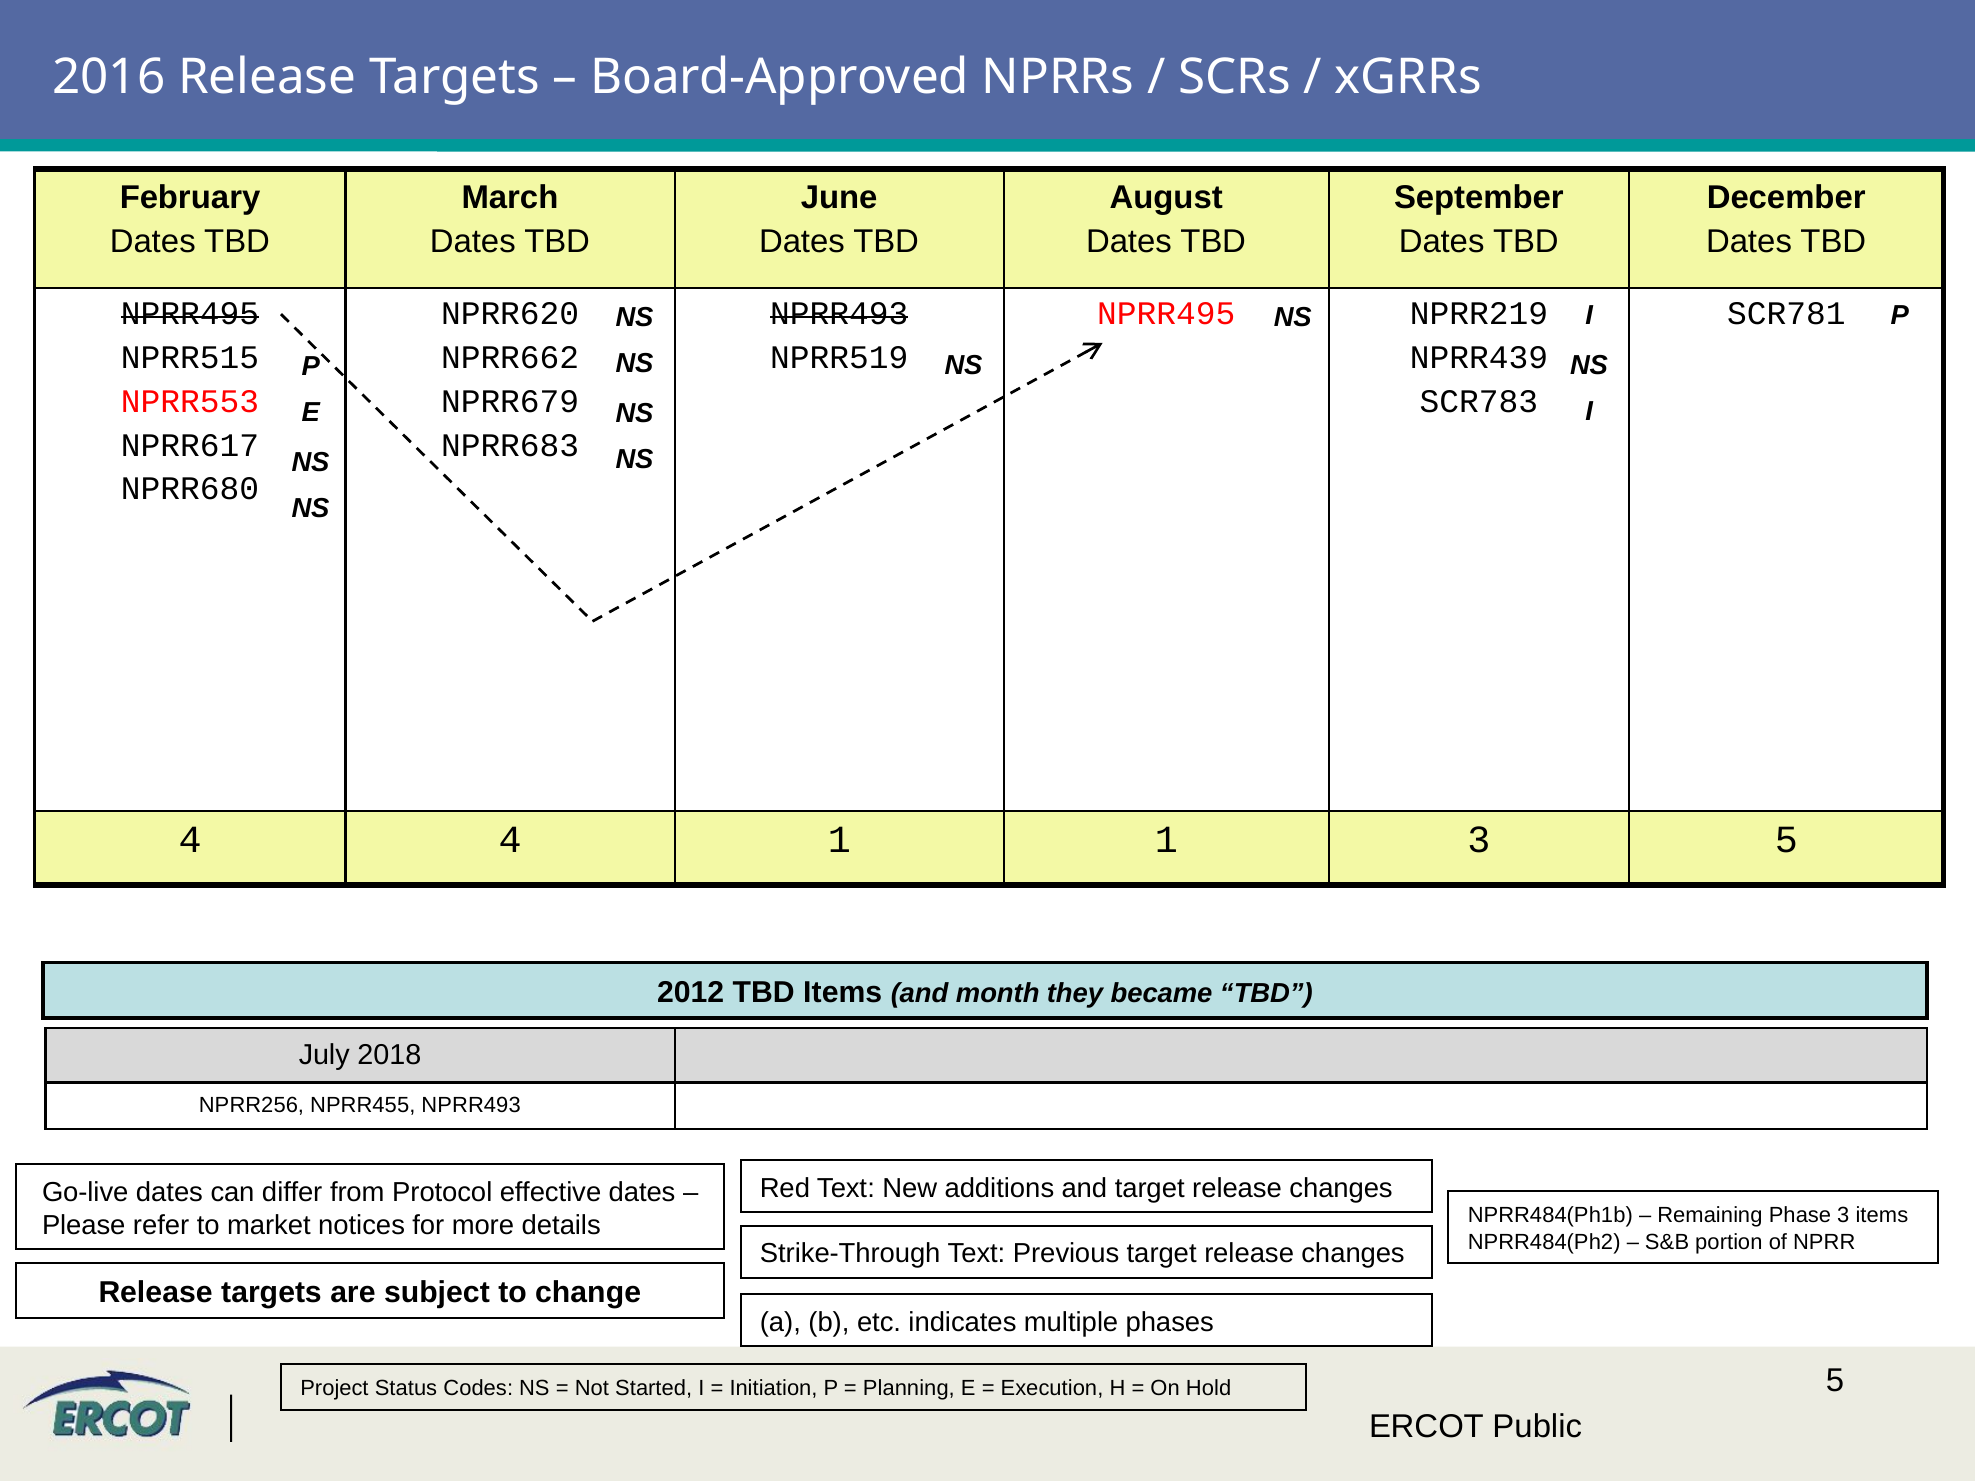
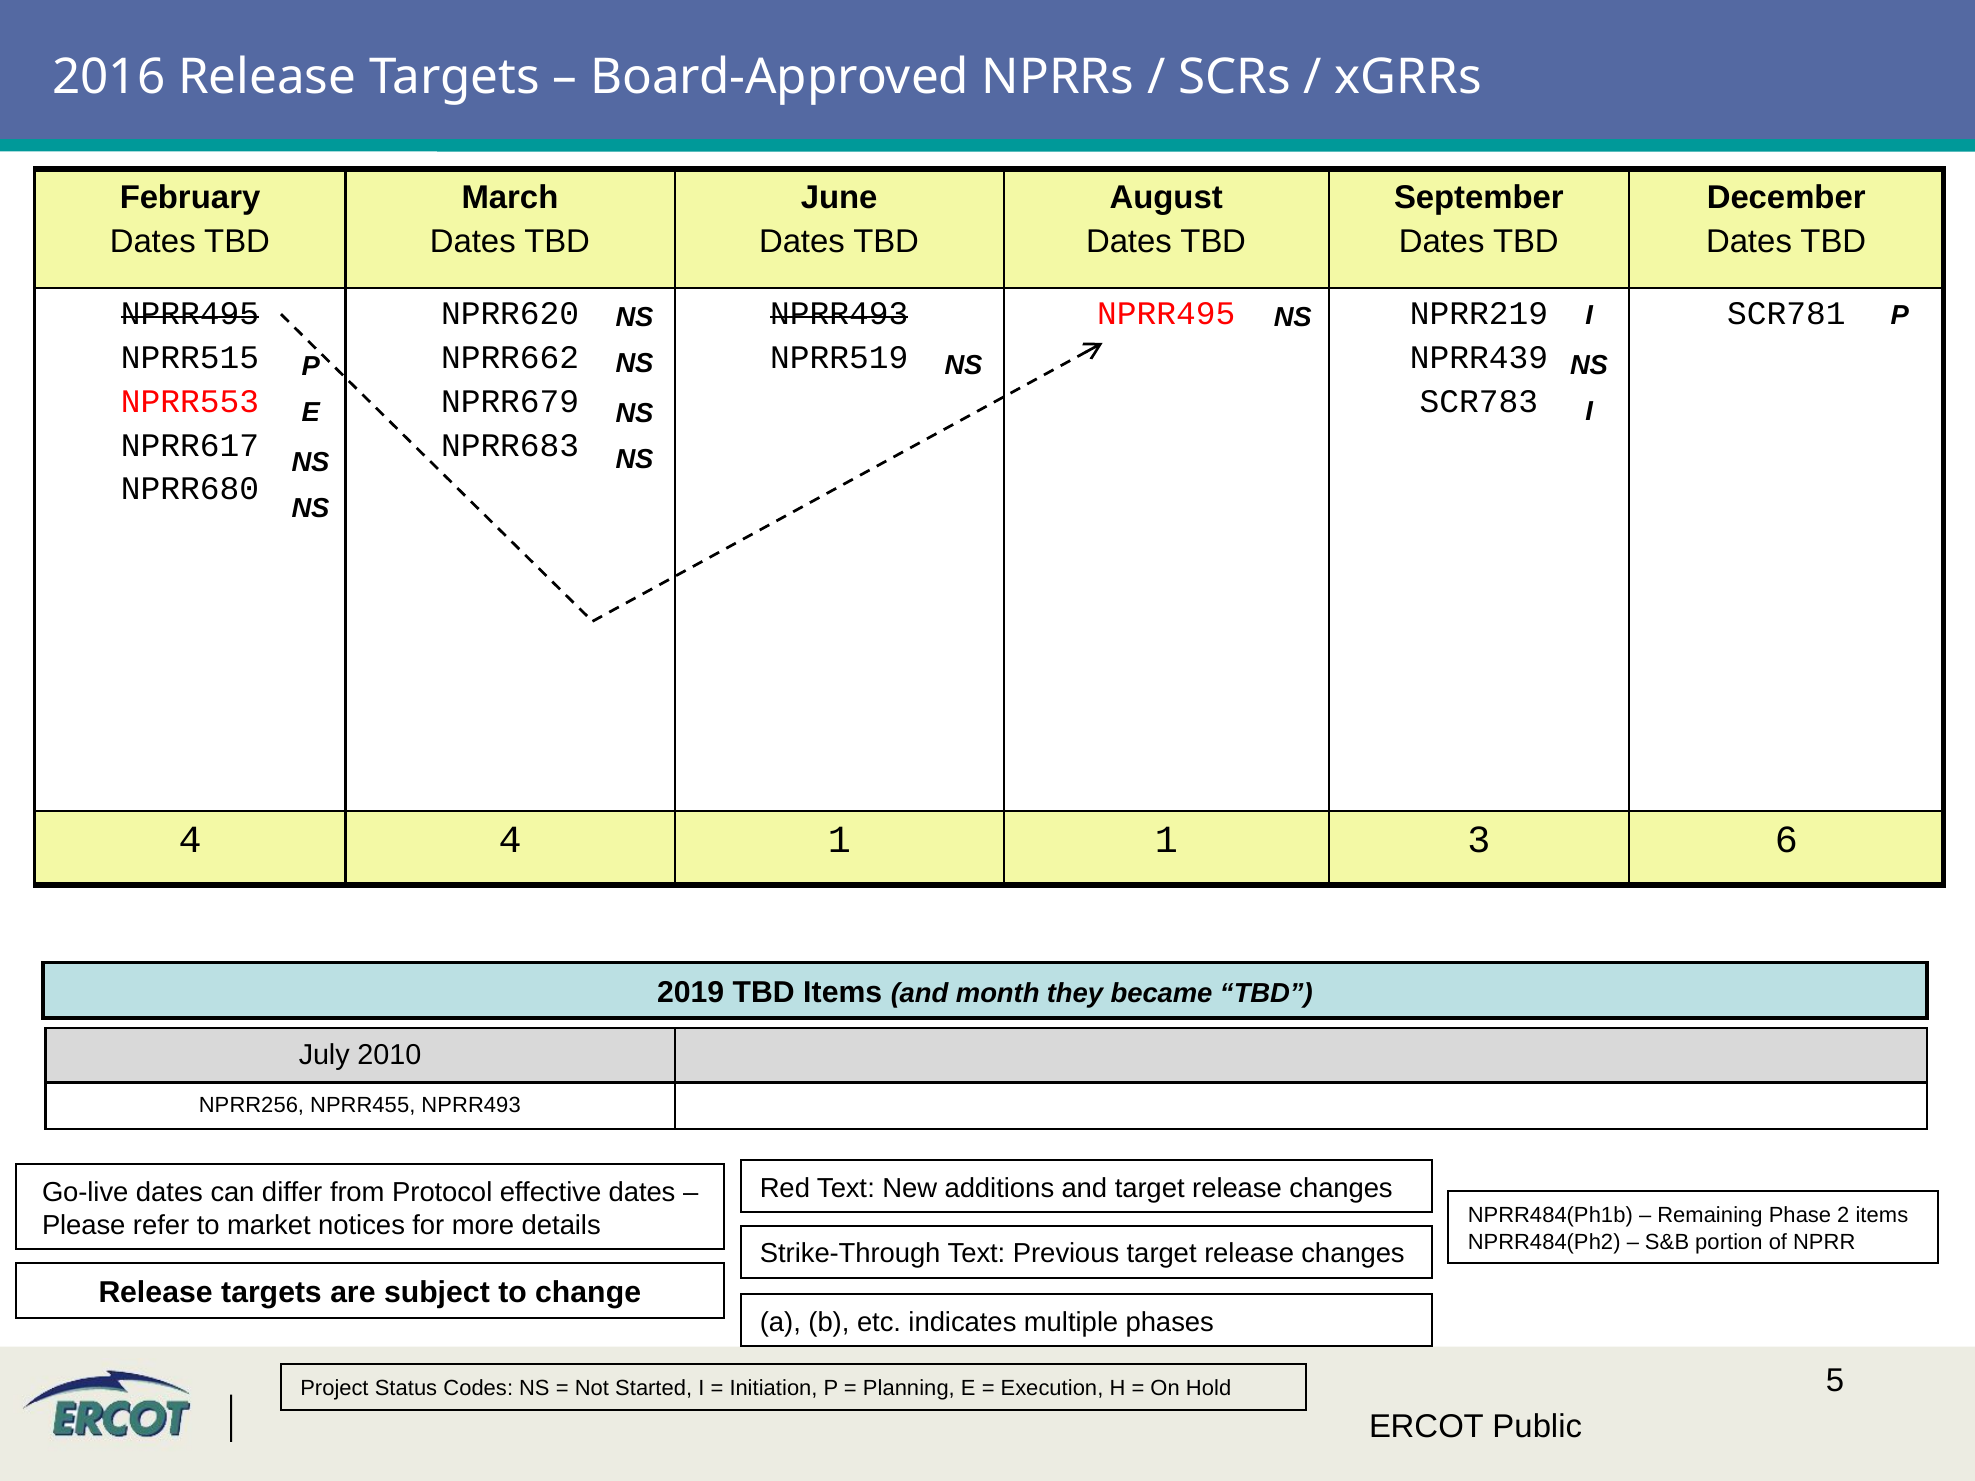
3 5: 5 -> 6
2012: 2012 -> 2019
2018: 2018 -> 2010
Phase 3: 3 -> 2
